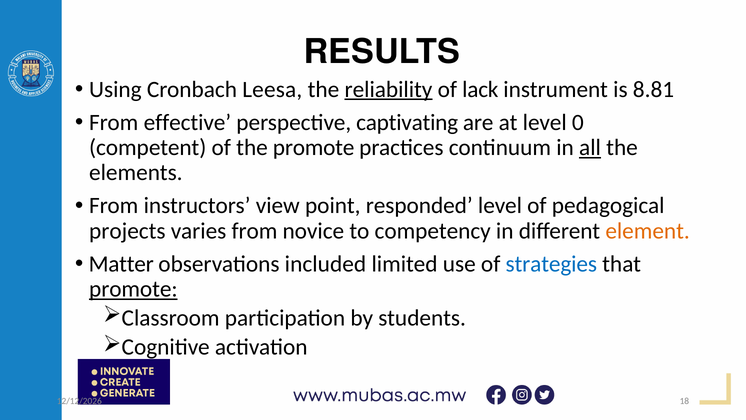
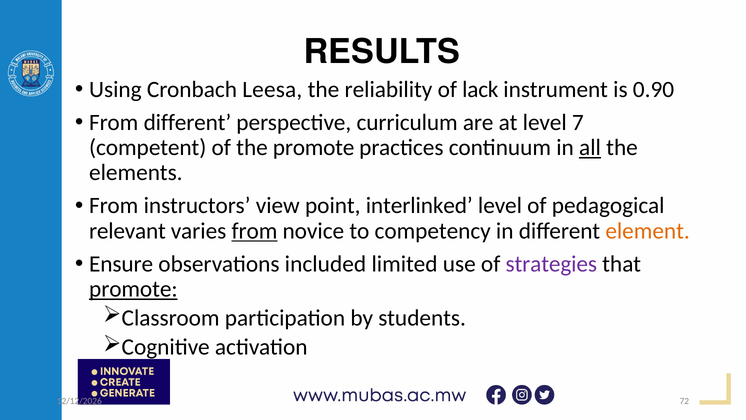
reliability underline: present -> none
8.81: 8.81 -> 0.90
From effective: effective -> different
captivating: captivating -> curriculum
0: 0 -> 7
responded: responded -> interlinked
projects: projects -> relevant
from at (254, 231) underline: none -> present
Matter: Matter -> Ensure
strategies colour: blue -> purple
18: 18 -> 72
